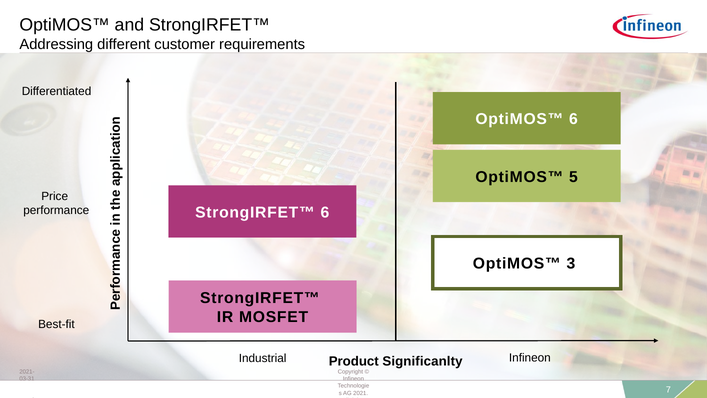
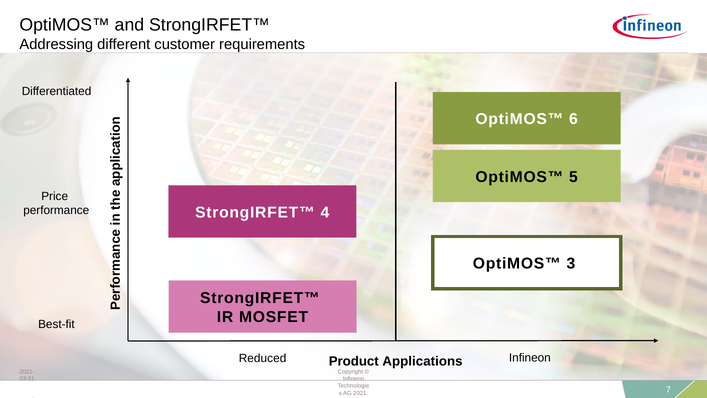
StrongIRFET™ 6: 6 -> 4
Industrial: Industrial -> Reduced
Significanlty: Significanlty -> Applications
